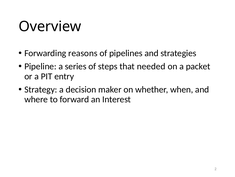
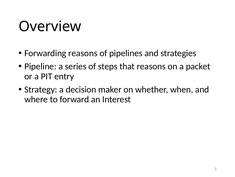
that needed: needed -> reasons
